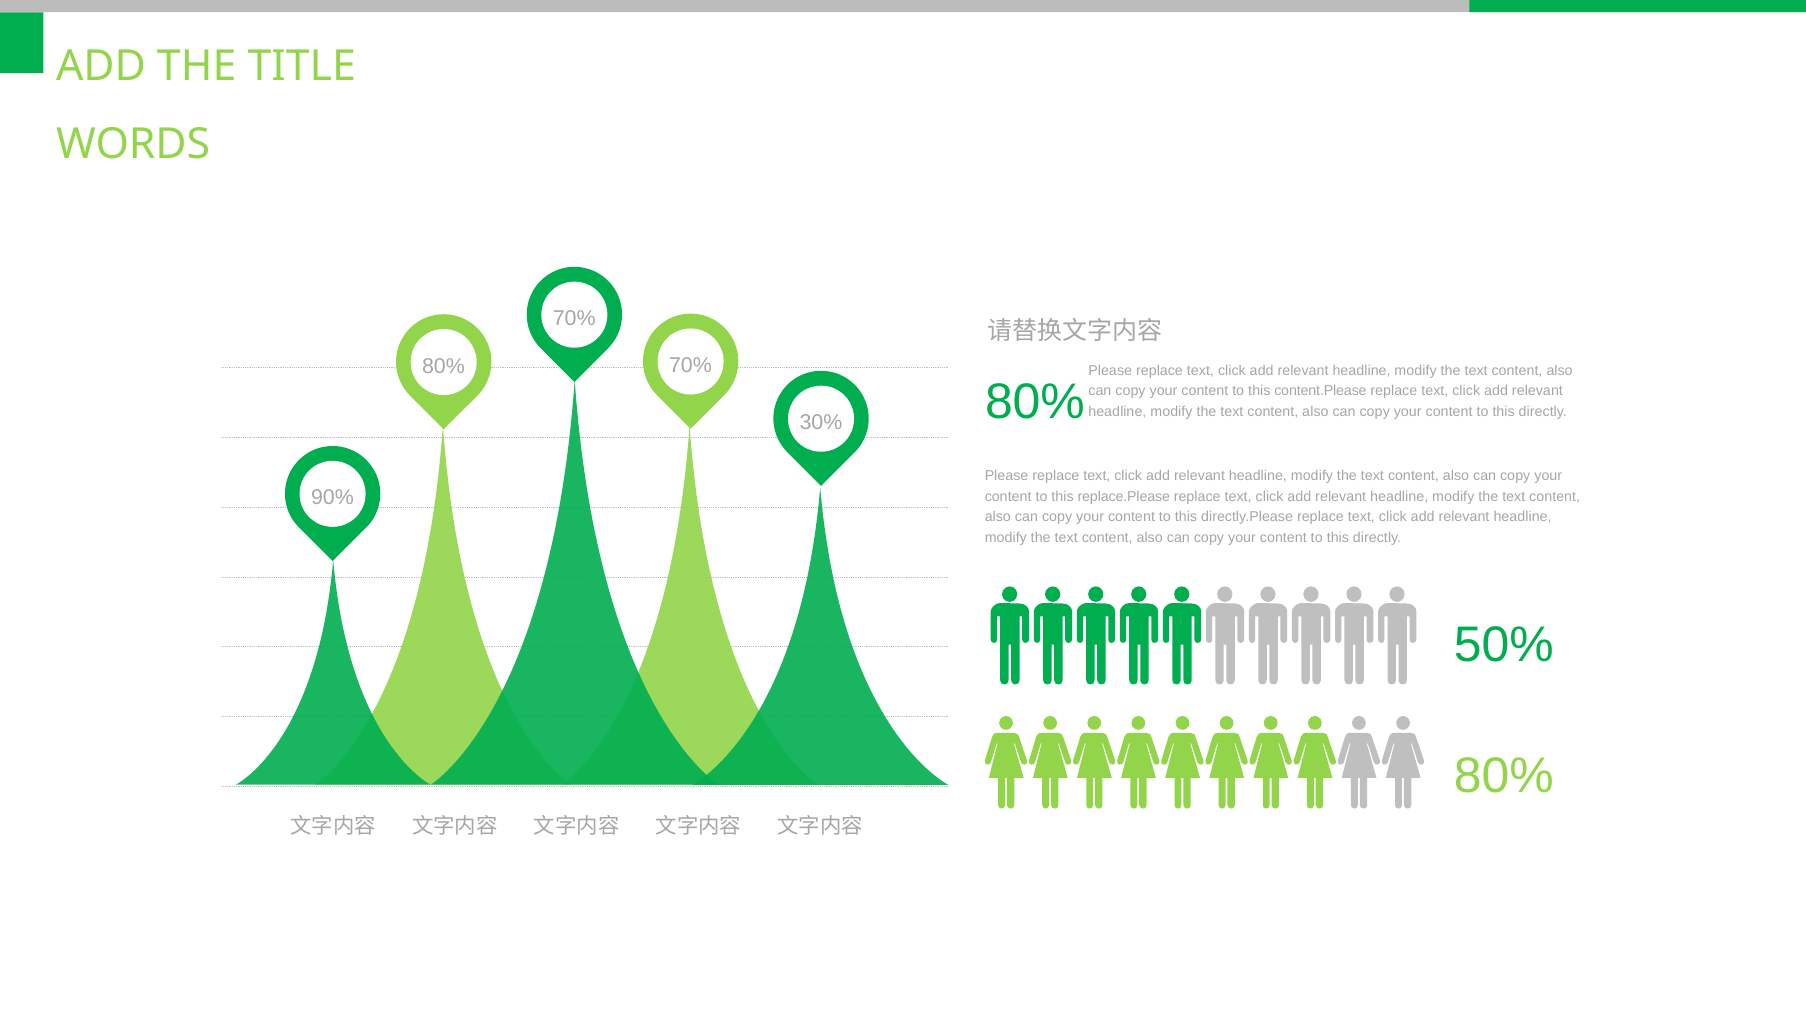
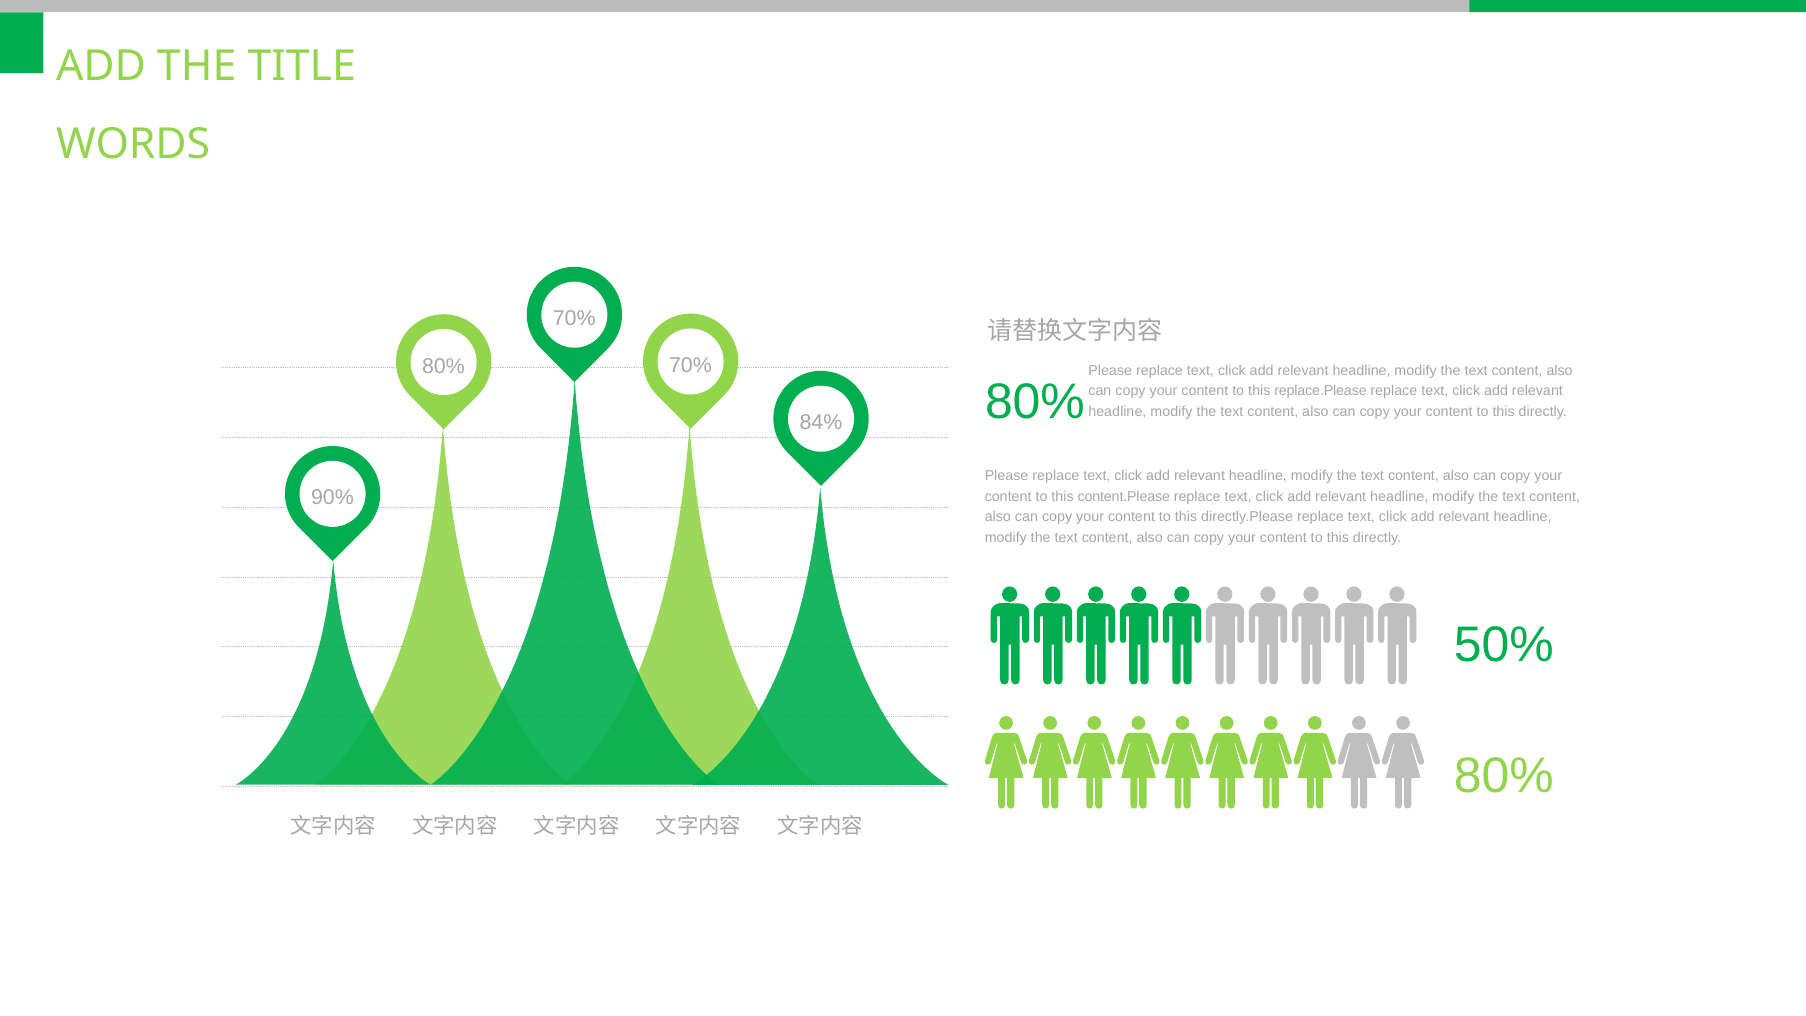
content.Please: content.Please -> replace.Please
30%: 30% -> 84%
replace.Please: replace.Please -> content.Please
